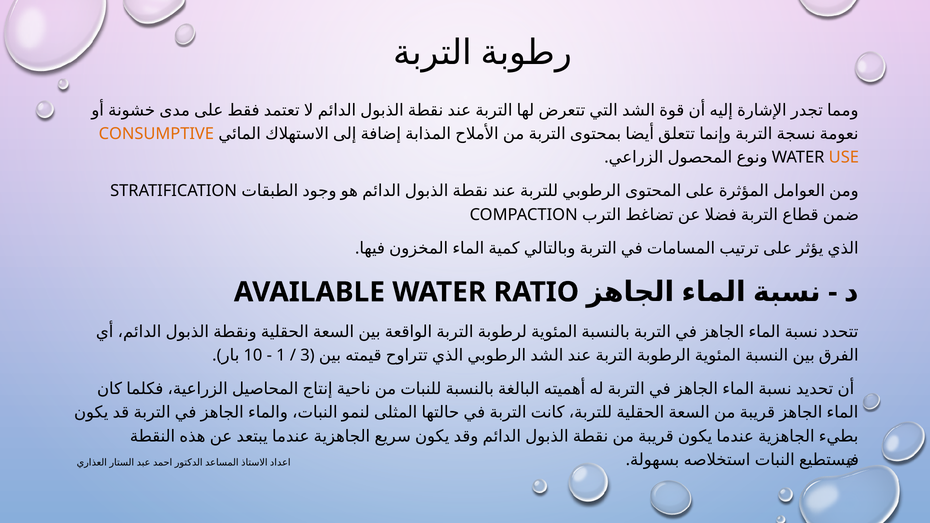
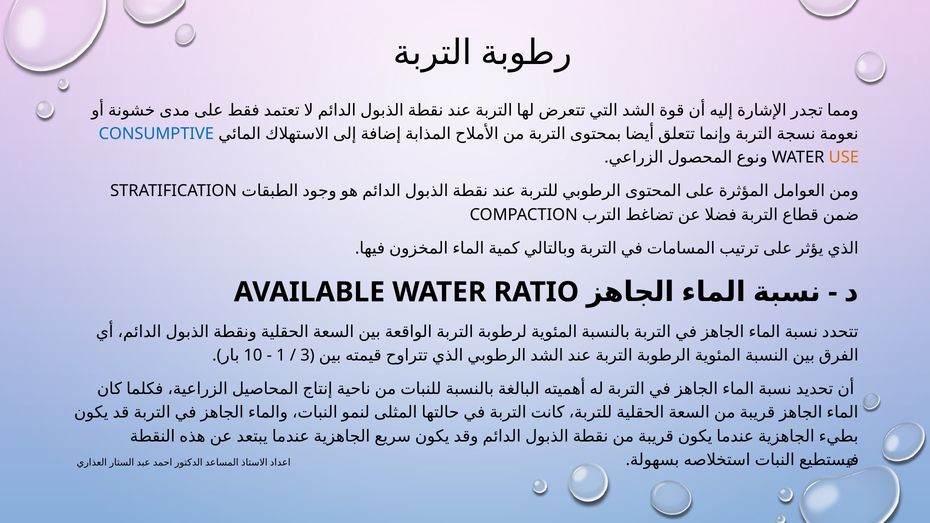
CONSUMPTIVE colour: orange -> blue
